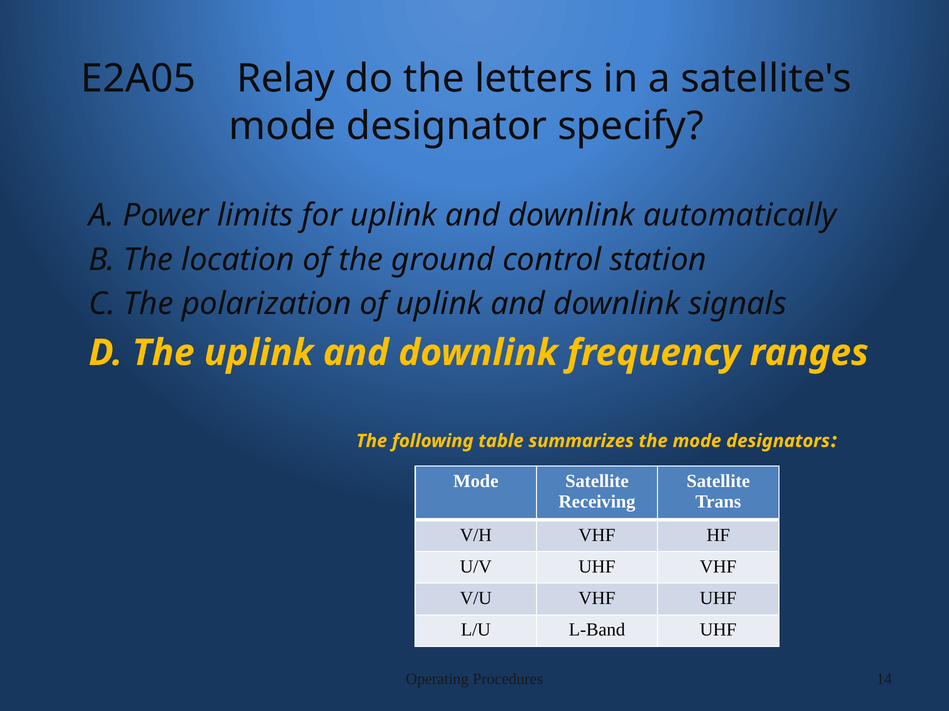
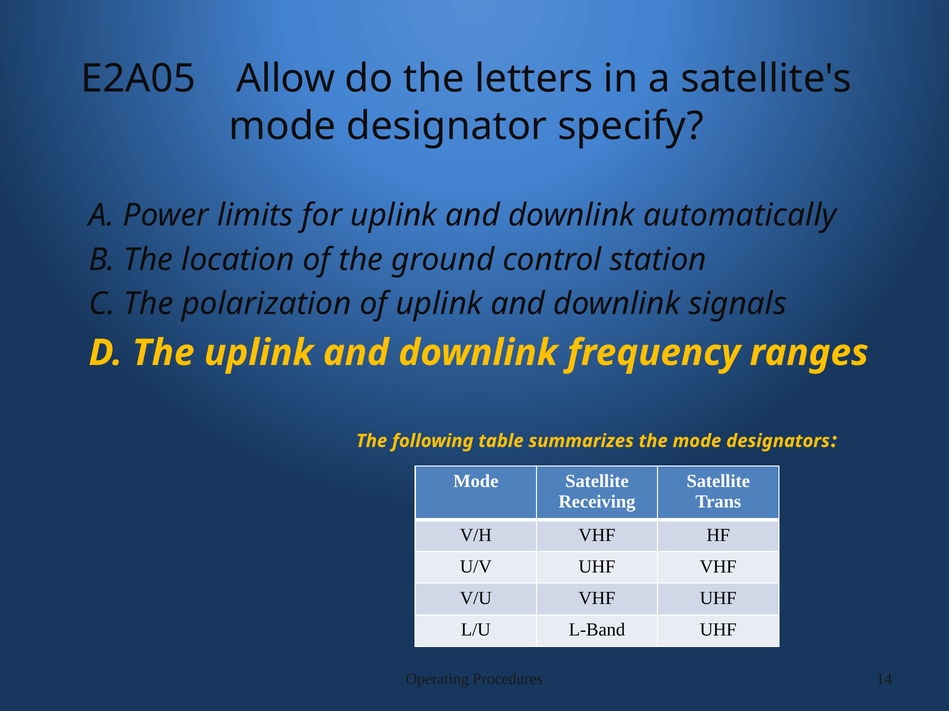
Relay: Relay -> Allow
